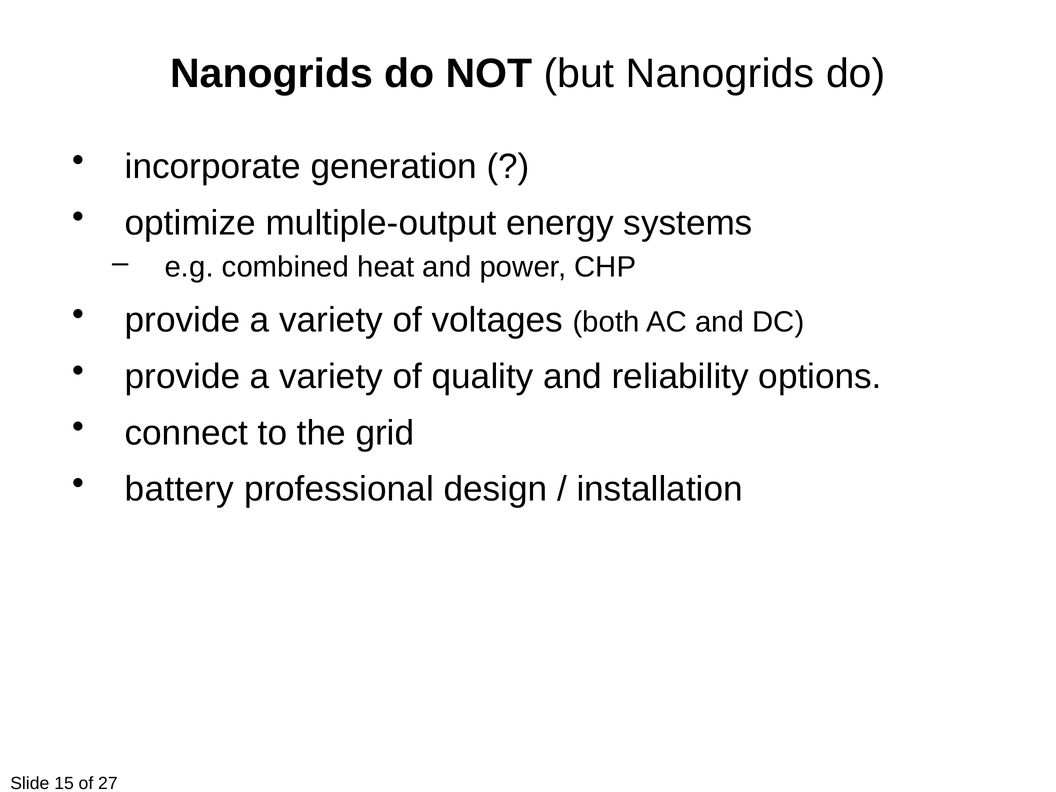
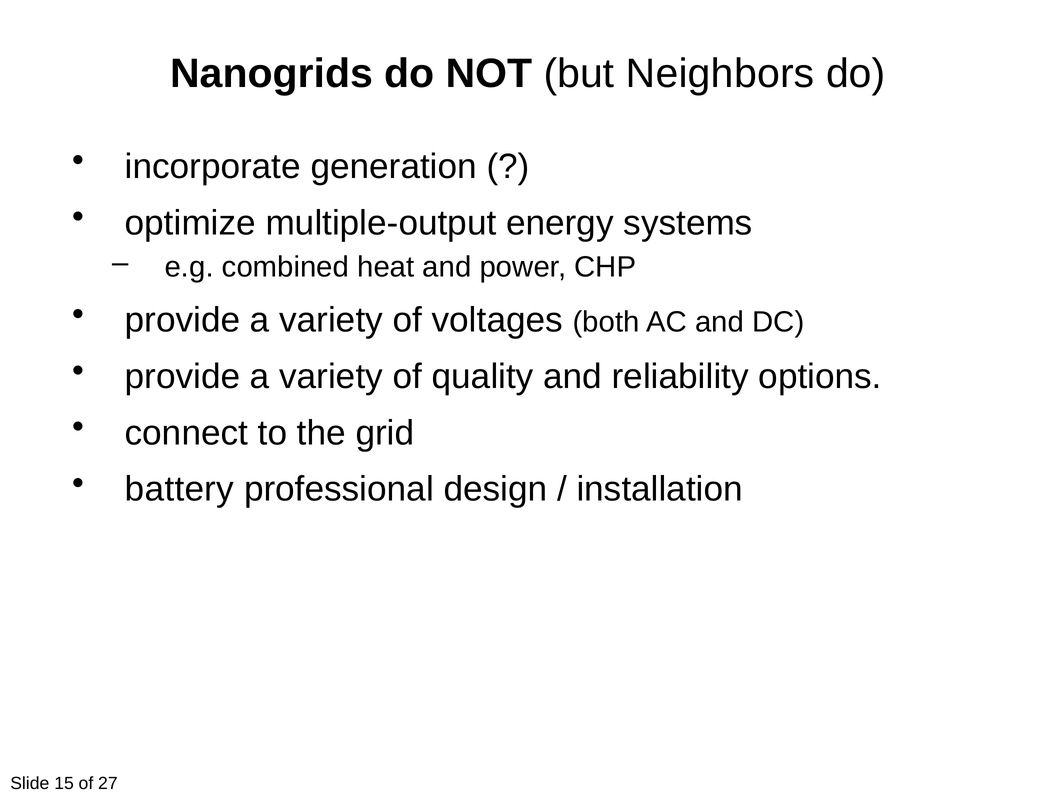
but Nanogrids: Nanogrids -> Neighbors
